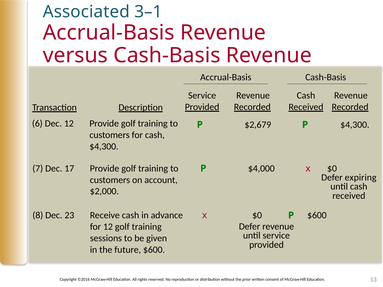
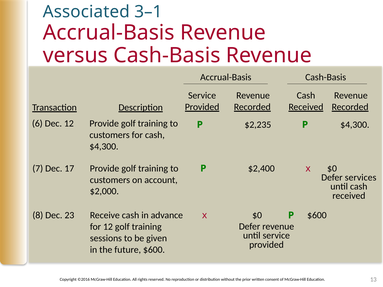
$2,679: $2,679 -> $2,235
$4,000: $4,000 -> $2,400
expiring: expiring -> services
